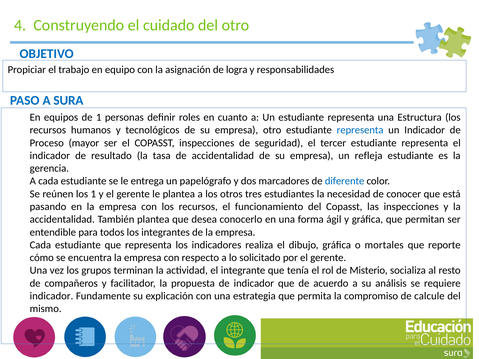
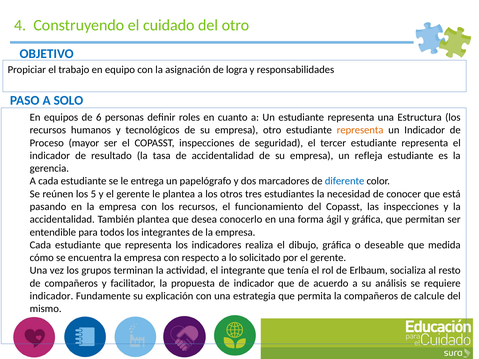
SURA: SURA -> SOLO
de 1: 1 -> 6
representa at (360, 130) colour: blue -> orange
los 1: 1 -> 5
mortales: mortales -> deseable
reporte: reporte -> medida
Misterio: Misterio -> Erlbaum
la compromiso: compromiso -> compañeros
